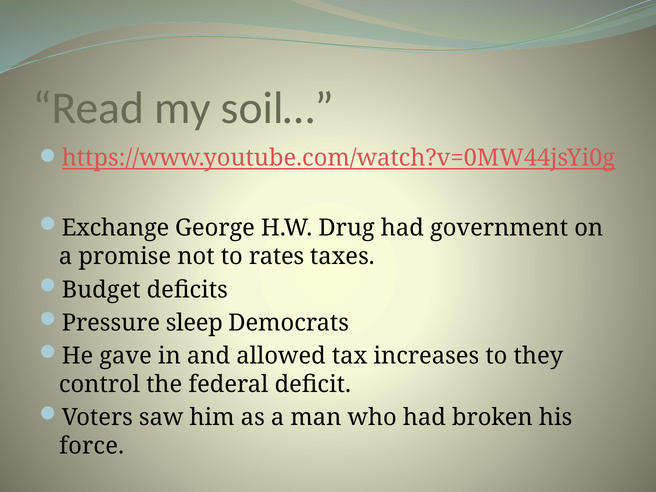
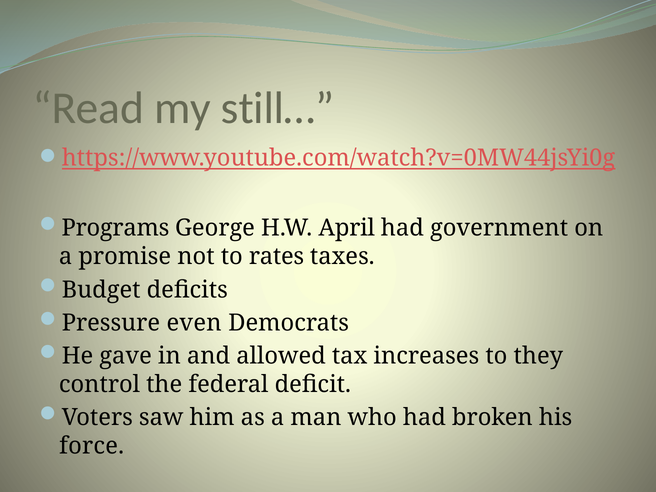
soil…: soil… -> still…
Exchange: Exchange -> Programs
Drug: Drug -> April
sleep: sleep -> even
